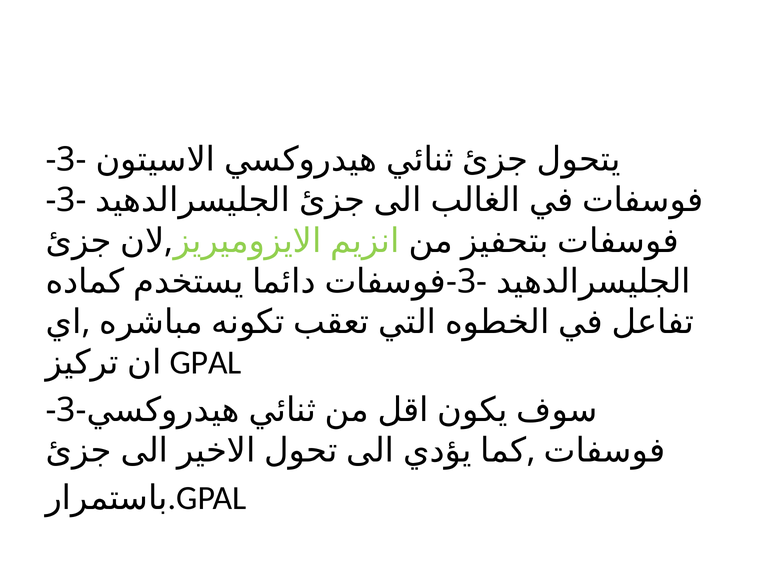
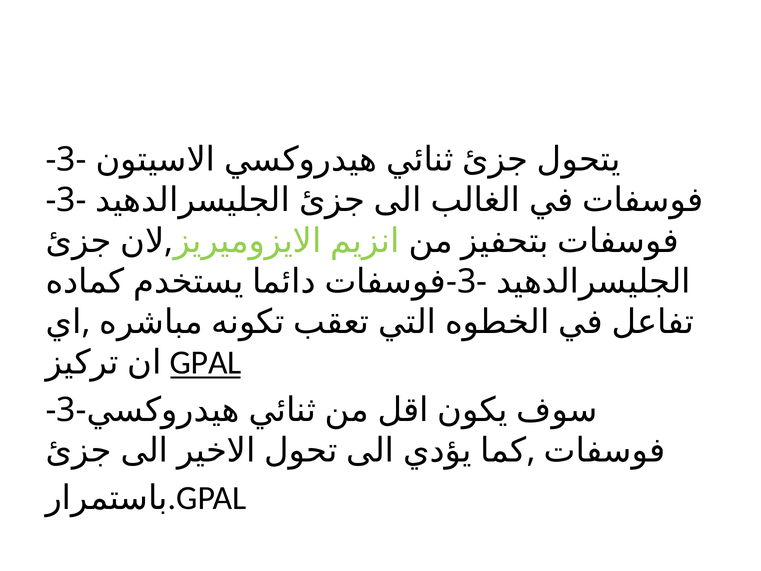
GPAL underline: none -> present
